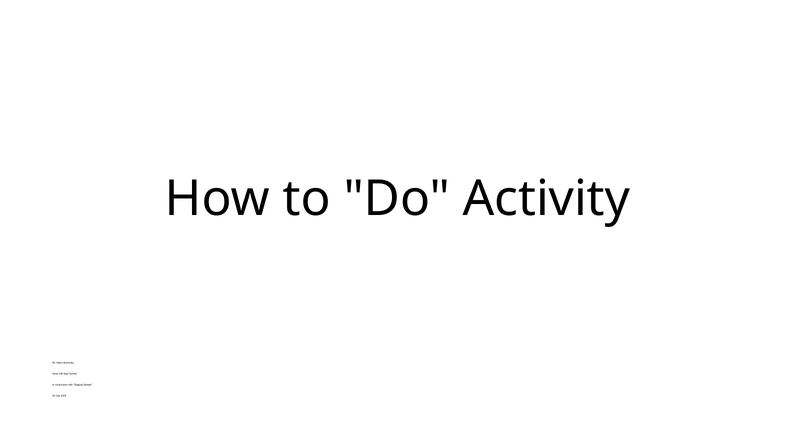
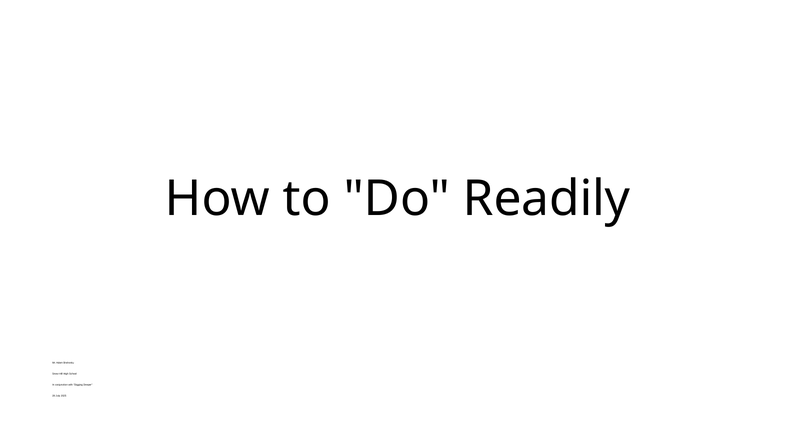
Activity: Activity -> Readily
